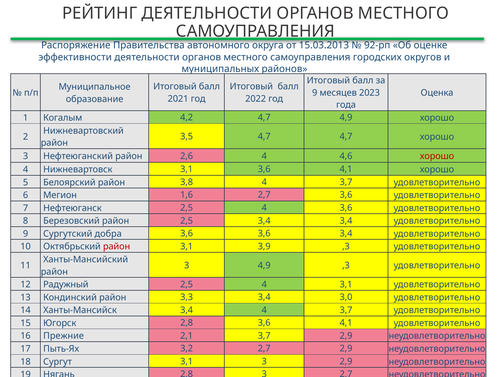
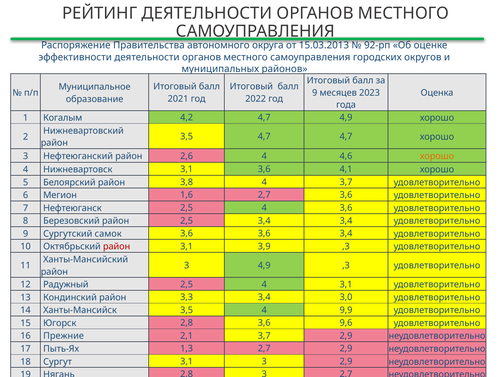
хорошо at (437, 156) colour: red -> orange
добра: добра -> самок
Ханты-Мансийск 3,4: 3,4 -> 3,5
3,7 at (346, 310): 3,7 -> 9,9
2,8 3,6 4,1: 4,1 -> 9,6
3,2: 3,2 -> 1,3
